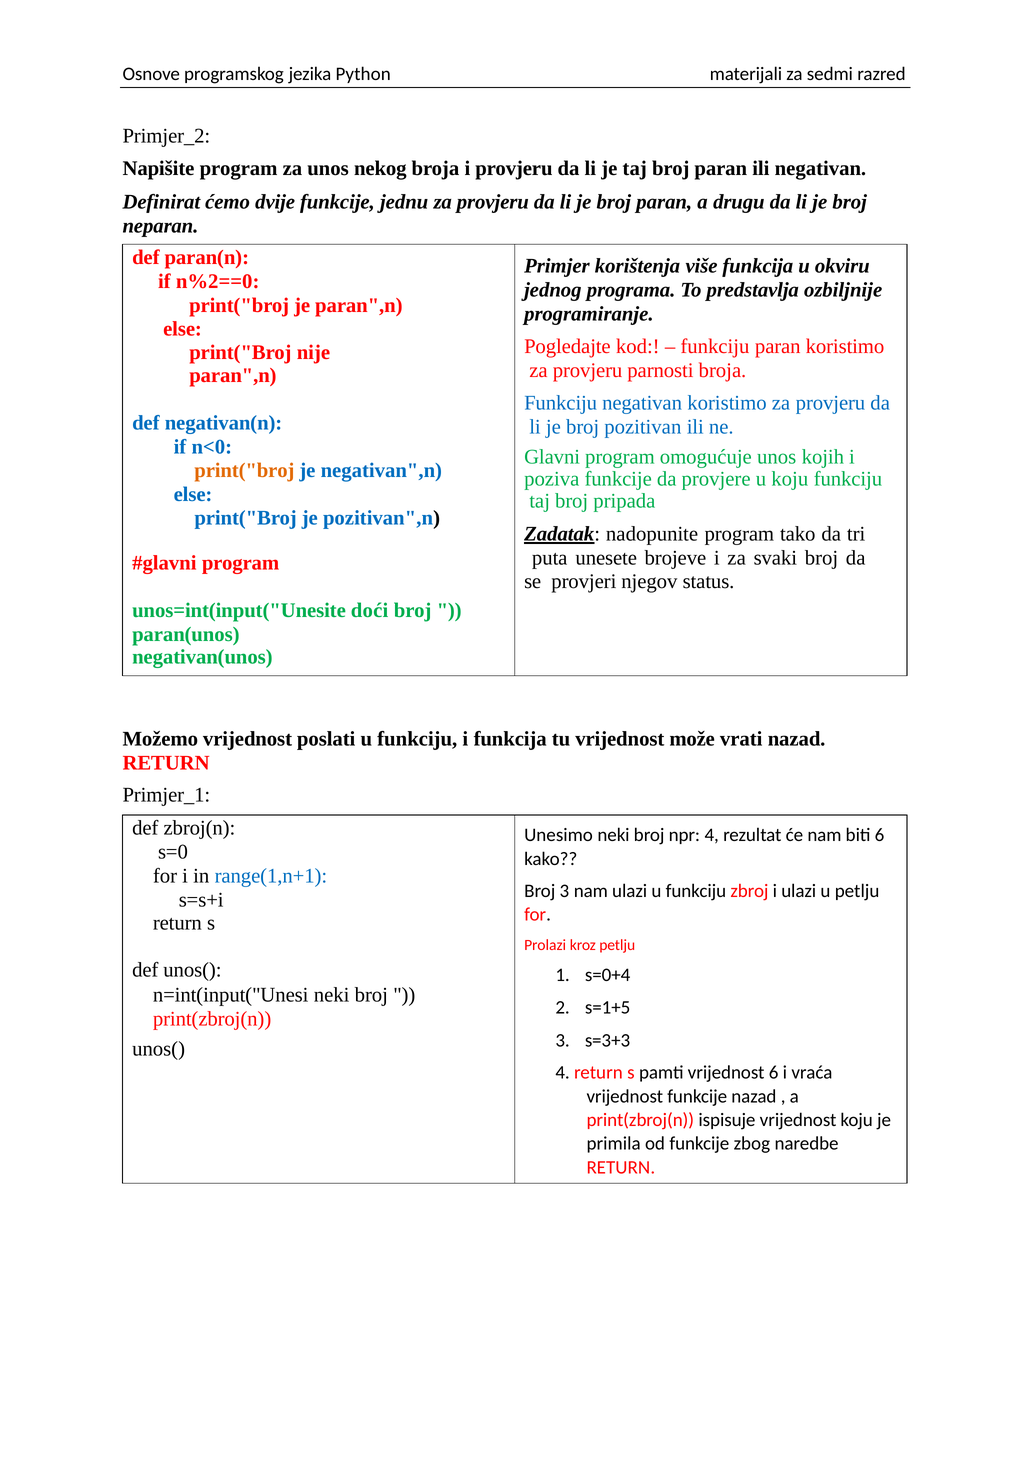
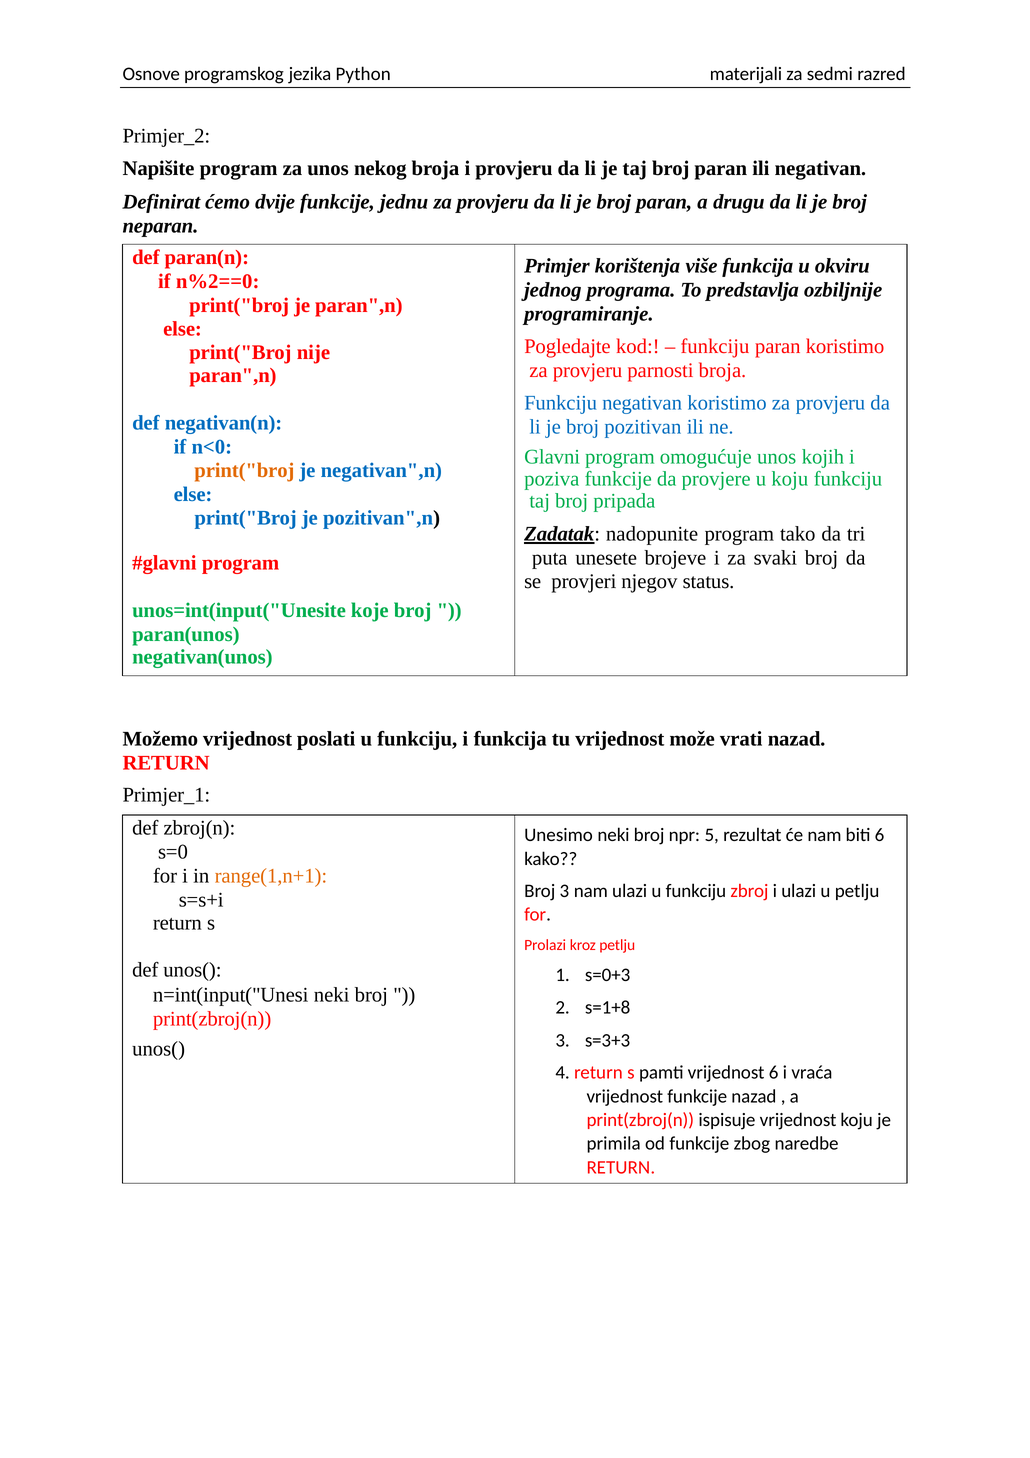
doći: doći -> koje
npr 4: 4 -> 5
range(1,n+1 colour: blue -> orange
s=0+4: s=0+4 -> s=0+3
s=1+5: s=1+5 -> s=1+8
